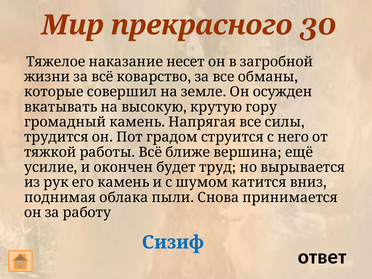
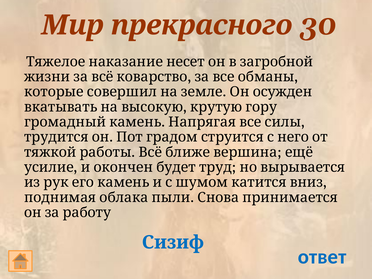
ответ colour: black -> blue
